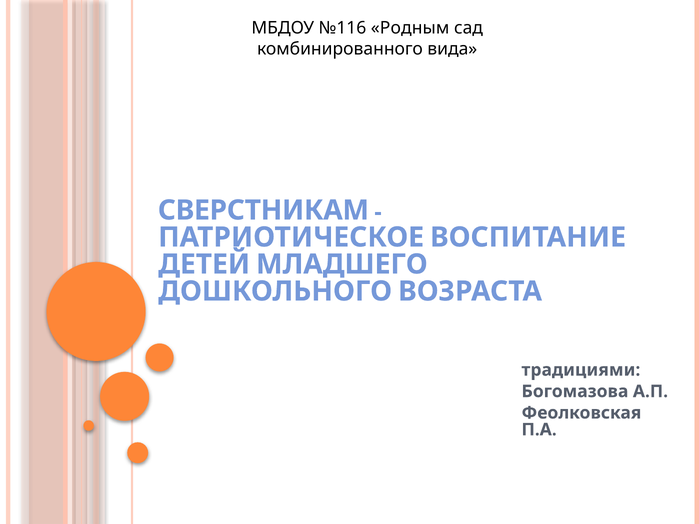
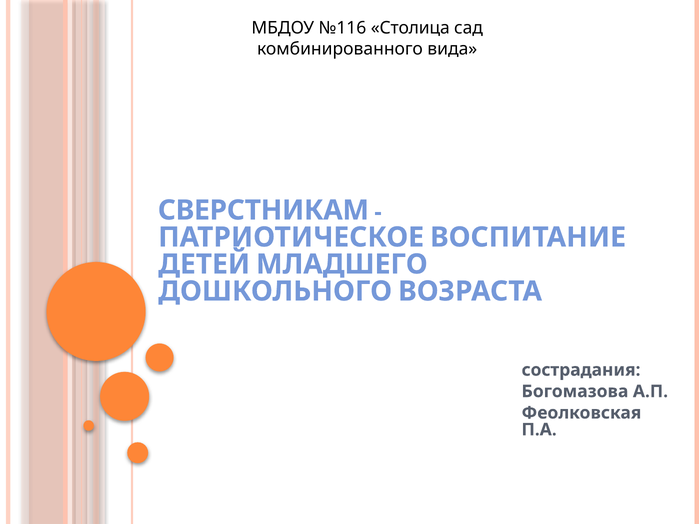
Родным: Родным -> Столица
традициями: традициями -> сострадания
